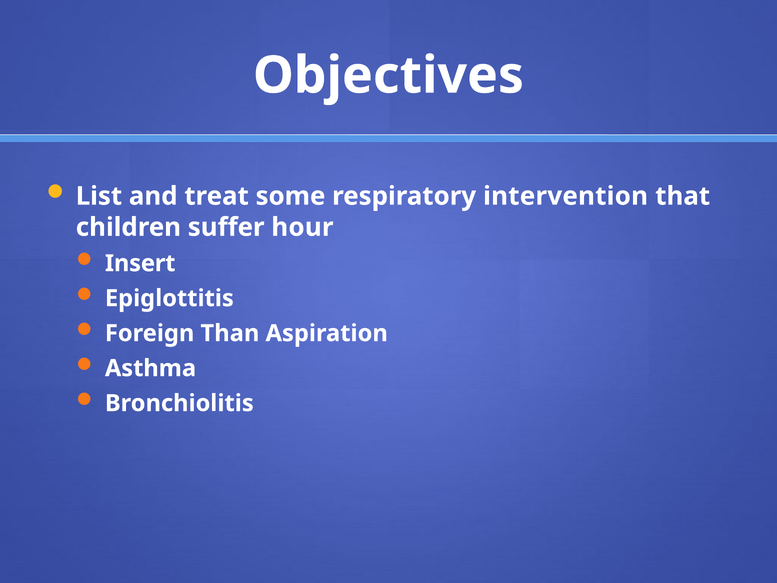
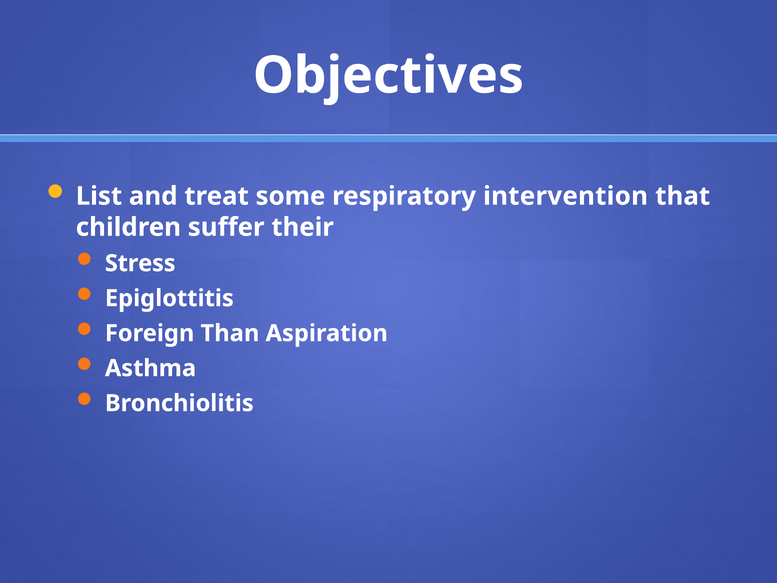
hour: hour -> their
Insert: Insert -> Stress
